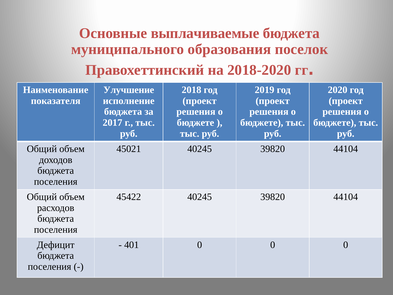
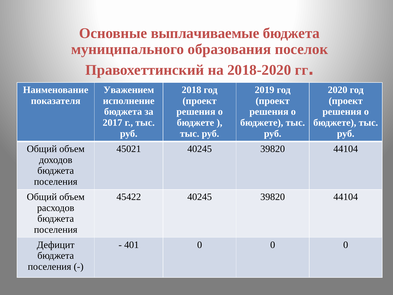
Улучшение: Улучшение -> Уважением
